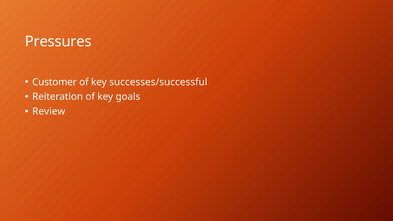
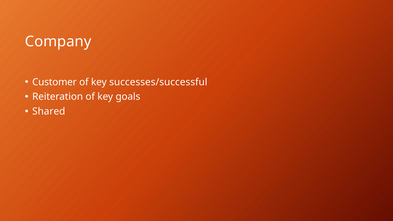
Pressures: Pressures -> Company
Review: Review -> Shared
